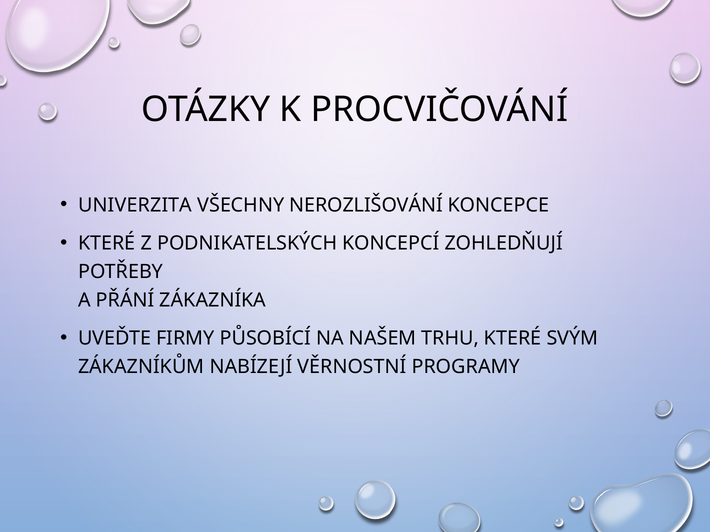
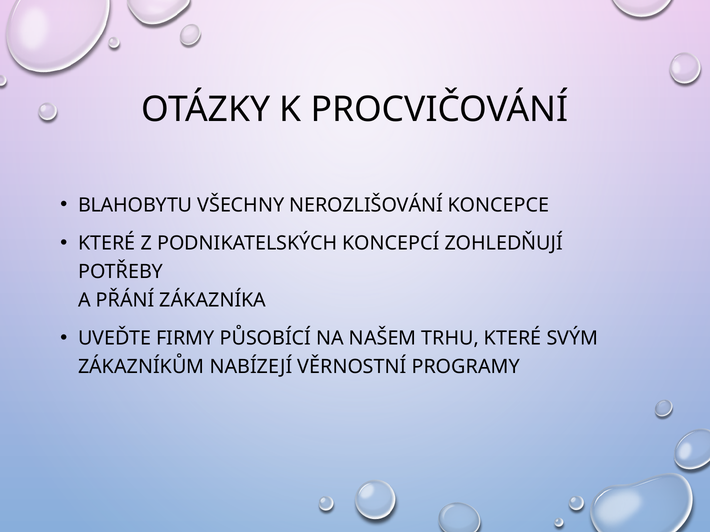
UNIVERZITA: UNIVERZITA -> BLAHOBYTU
